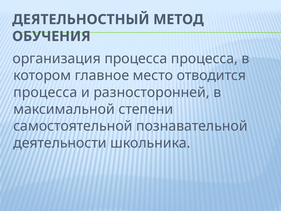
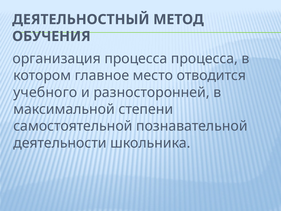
процесса at (45, 92): процесса -> учебного
